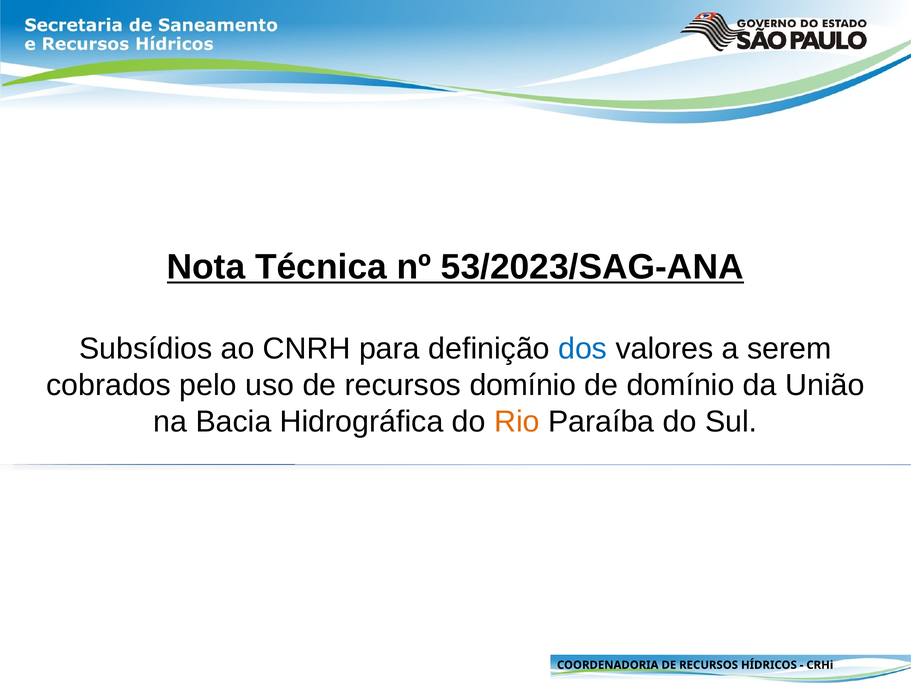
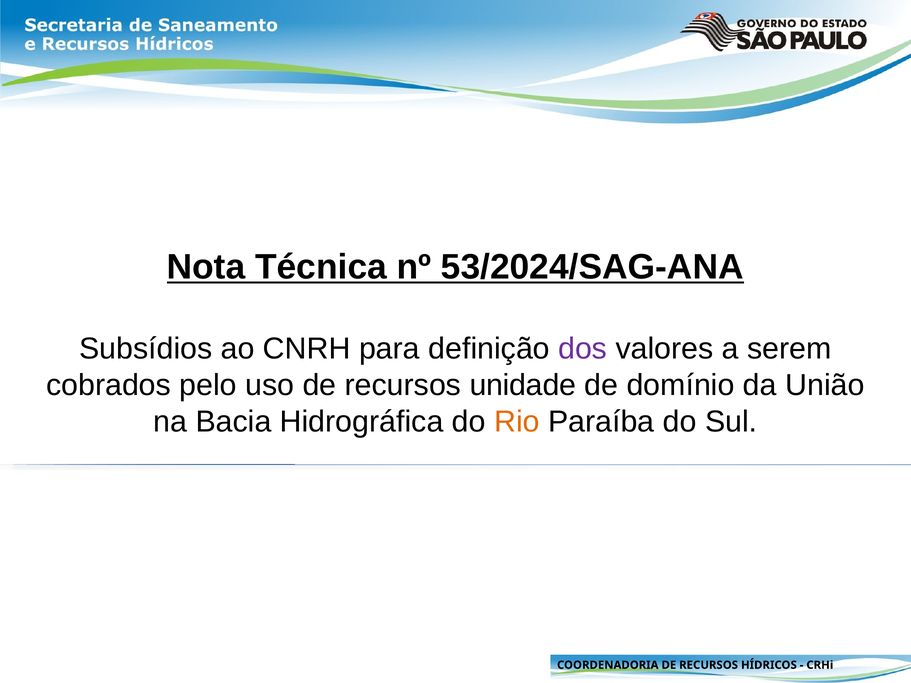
53/2023/SAG-ANA: 53/2023/SAG-ANA -> 53/2024/SAG-ANA
dos colour: blue -> purple
recursos domínio: domínio -> unidade
